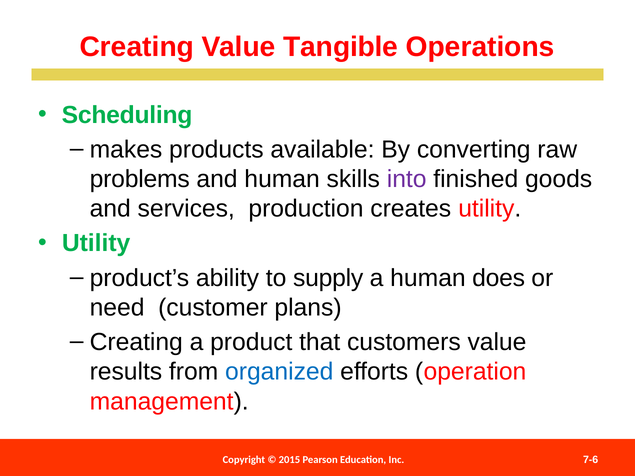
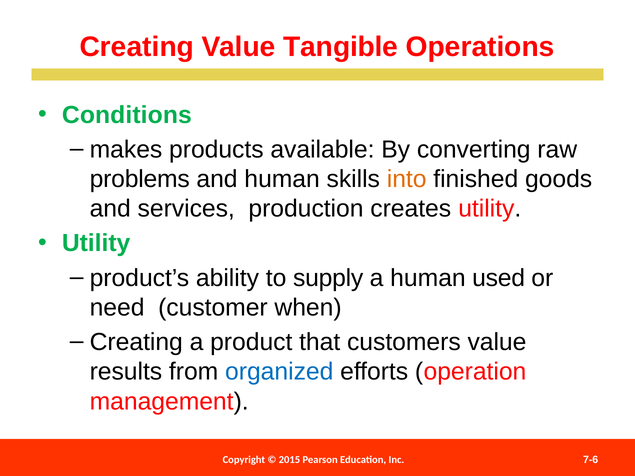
Scheduling: Scheduling -> Conditions
into colour: purple -> orange
does: does -> used
plans: plans -> when
